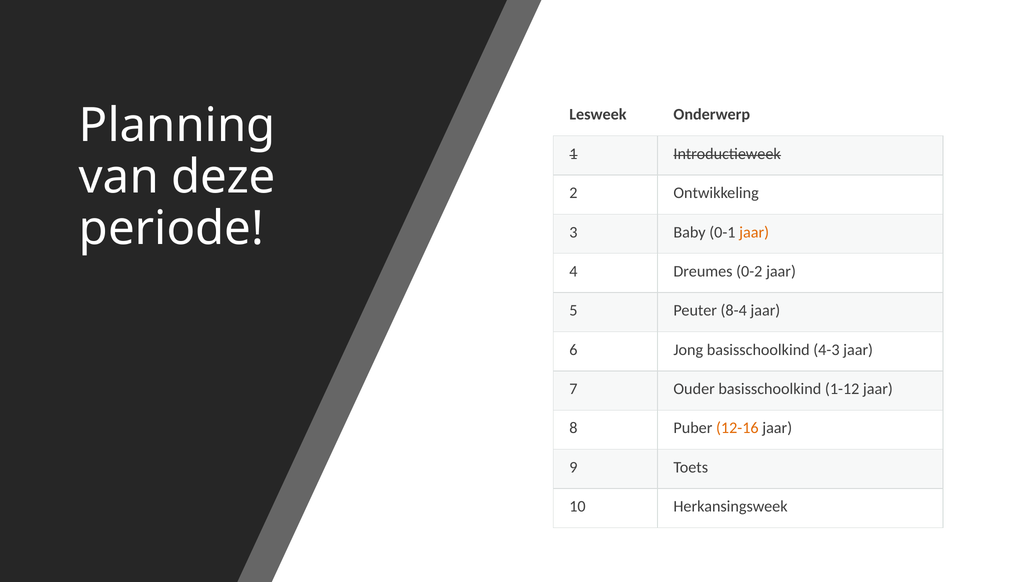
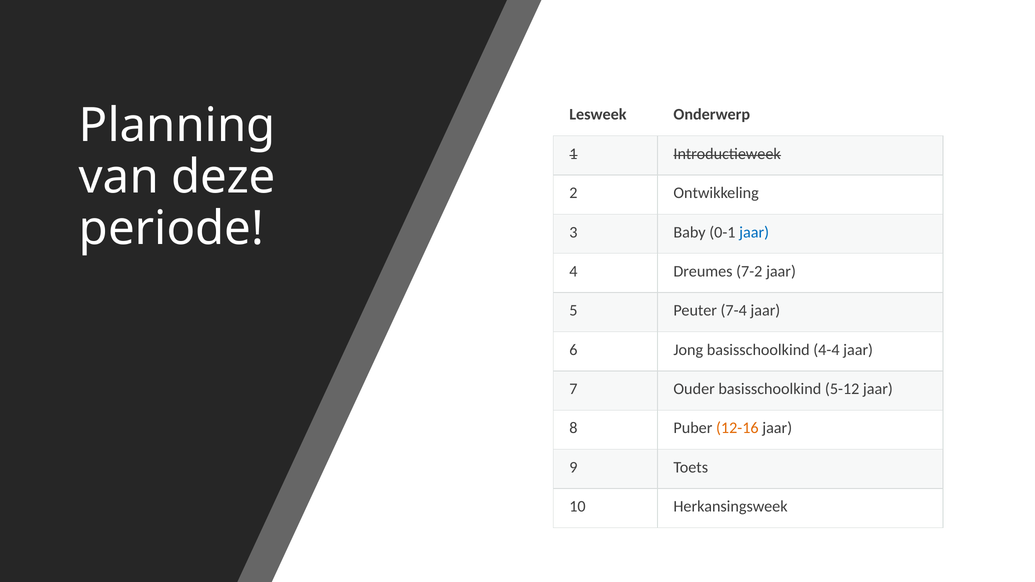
jaar at (754, 232) colour: orange -> blue
0-2: 0-2 -> 7-2
8-4: 8-4 -> 7-4
4-3: 4-3 -> 4-4
1-12: 1-12 -> 5-12
